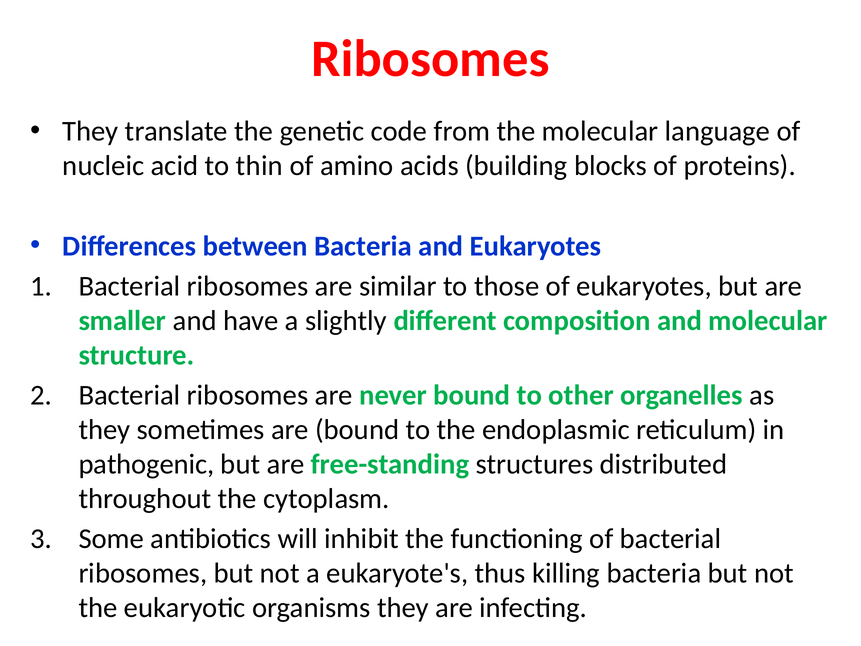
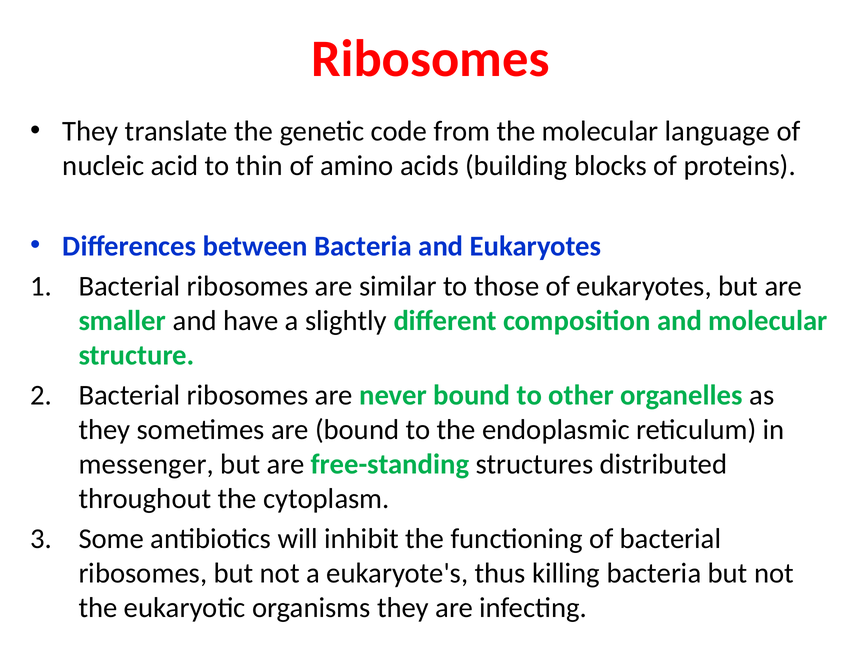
pathogenic: pathogenic -> messenger
